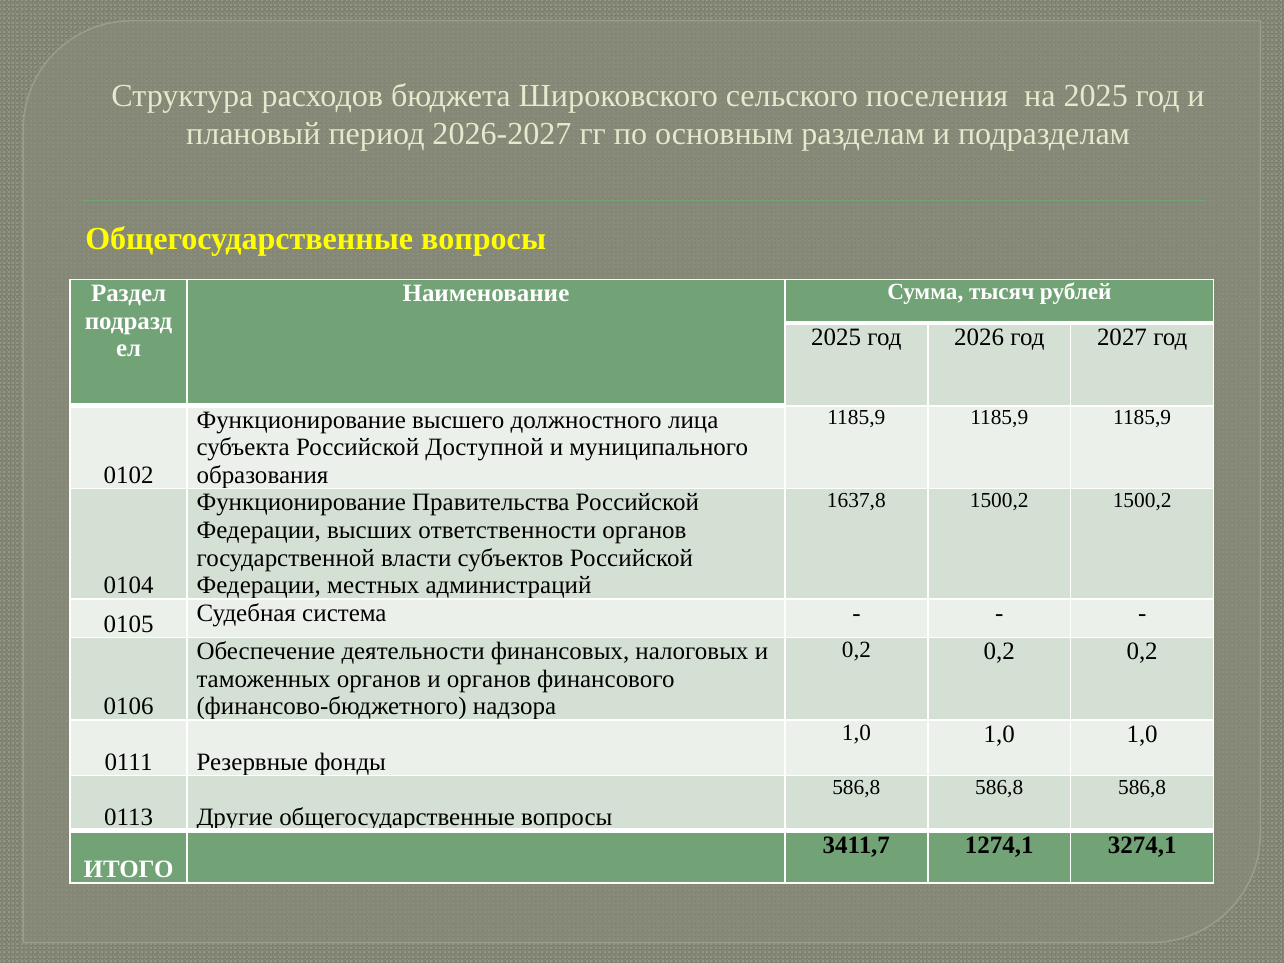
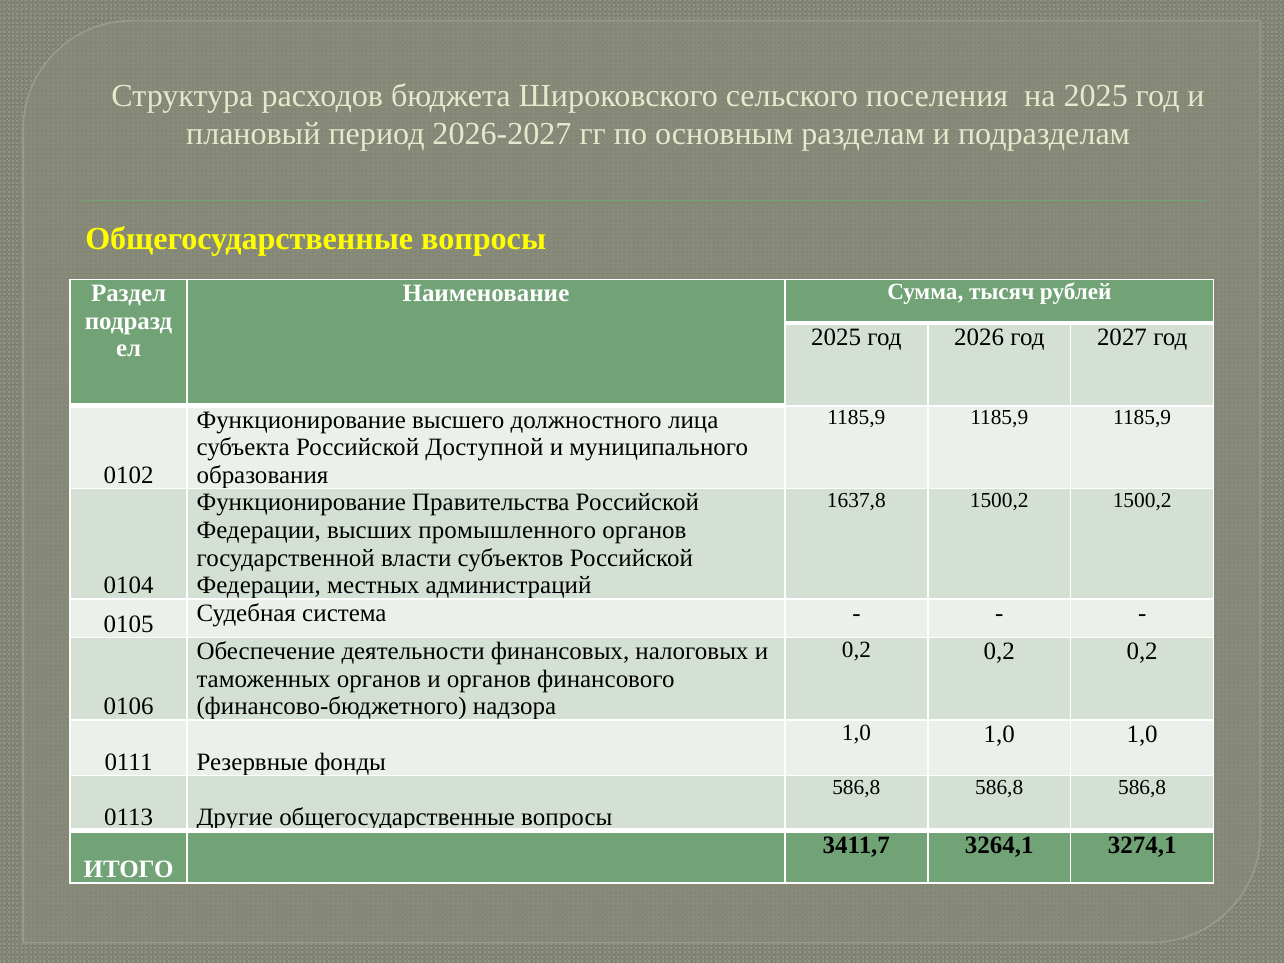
ответственности: ответственности -> промышленного
1274,1: 1274,1 -> 3264,1
